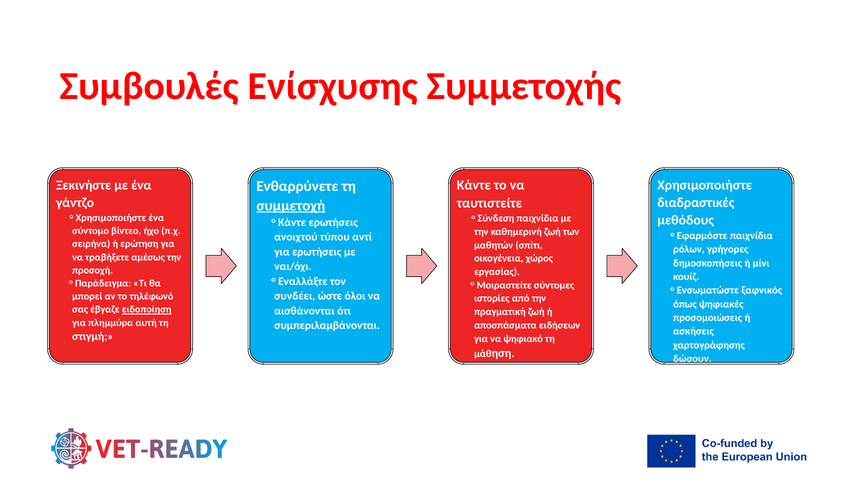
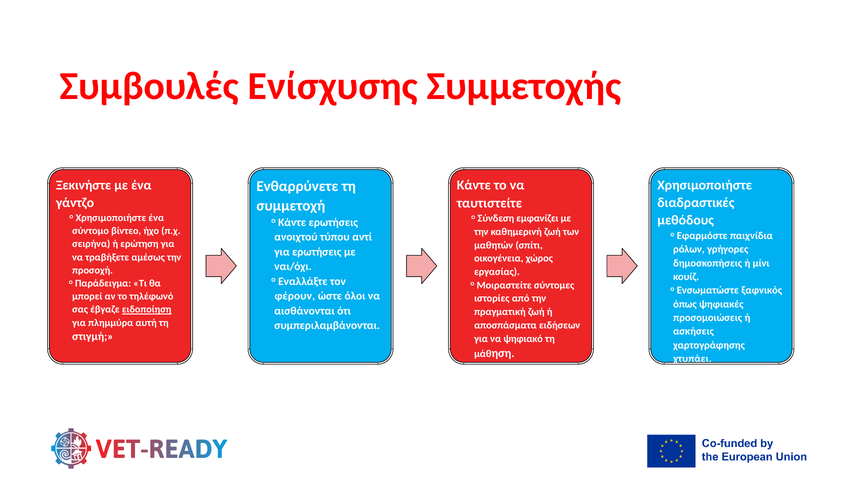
συμμετοχή underline: present -> none
παιχνίδια at (537, 218): παιχνίδια -> εμφανίζει
συνδέει: συνδέει -> φέρουν
δώσουν: δώσουν -> χτυπάει
